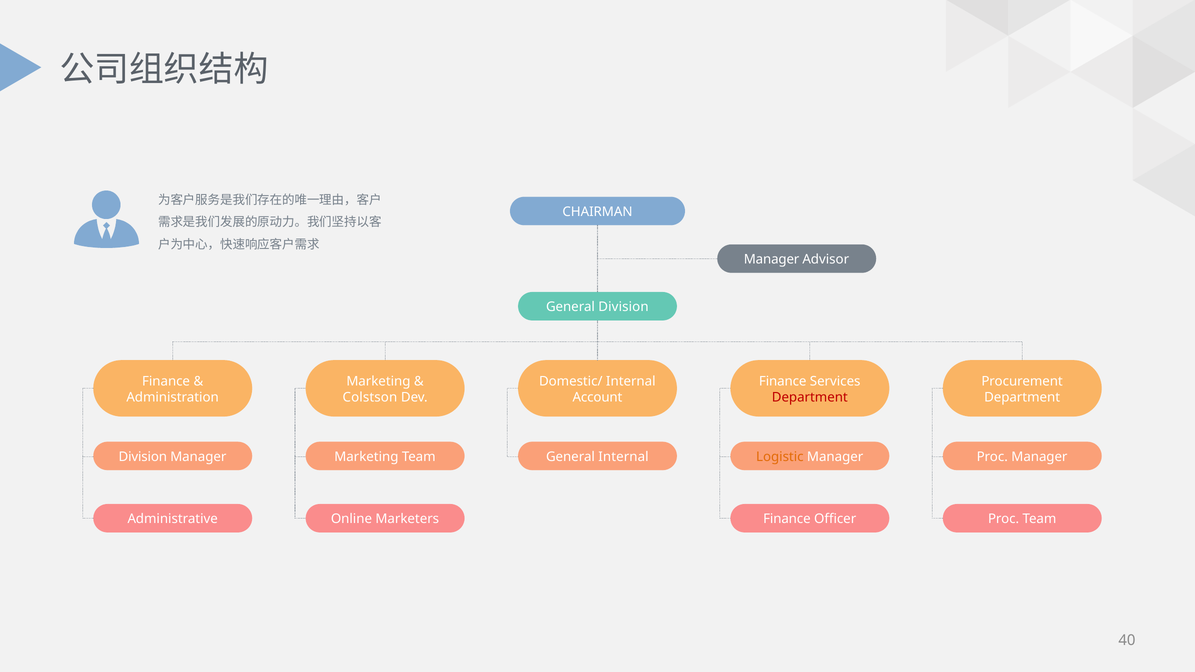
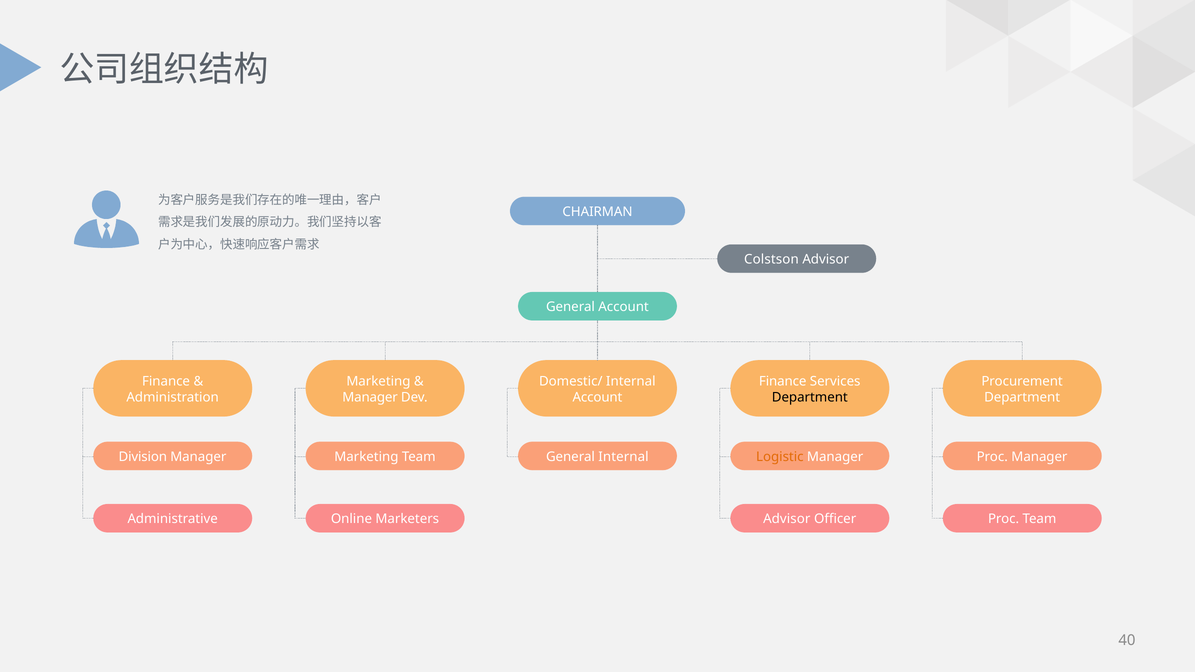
Manager at (772, 260): Manager -> Colstson
General Division: Division -> Account
Colstson at (370, 397): Colstson -> Manager
Department at (810, 397) colour: red -> black
Finance at (787, 519): Finance -> Advisor
